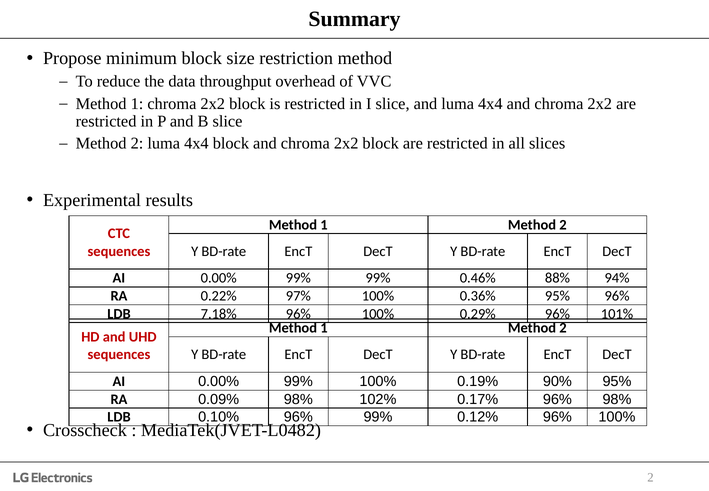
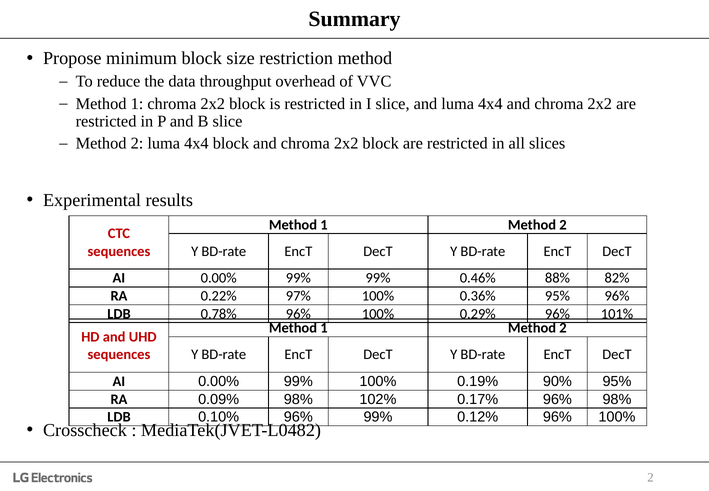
94%: 94% -> 82%
7.18%: 7.18% -> 0.78%
